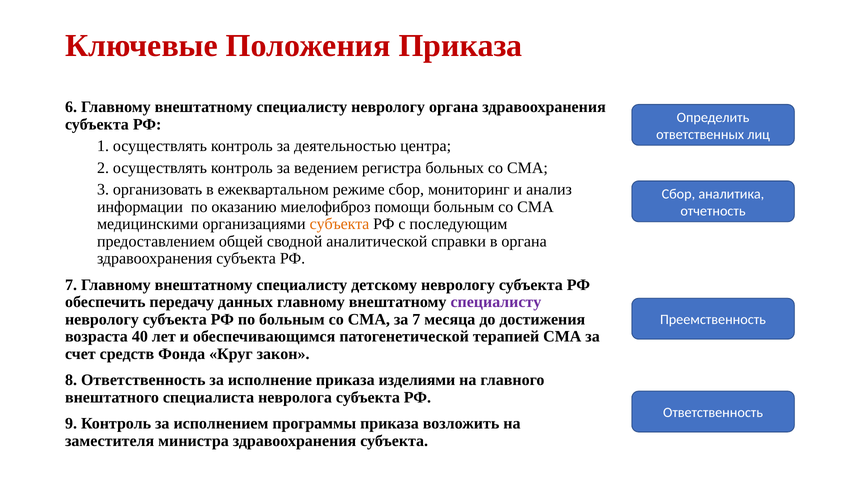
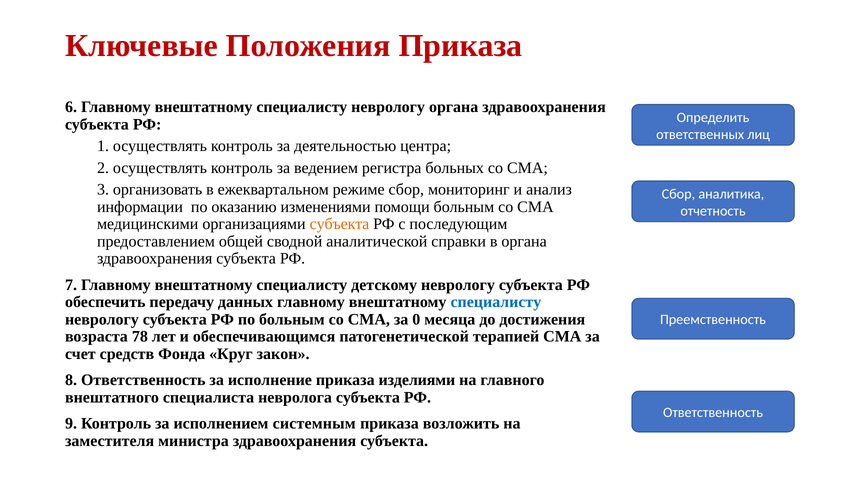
миелофиброз: миелофиброз -> изменениями
специалисту at (496, 302) colour: purple -> blue
за 7: 7 -> 0
40: 40 -> 78
программы: программы -> системным
